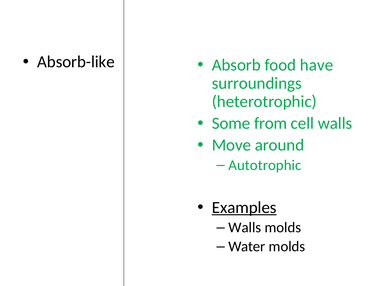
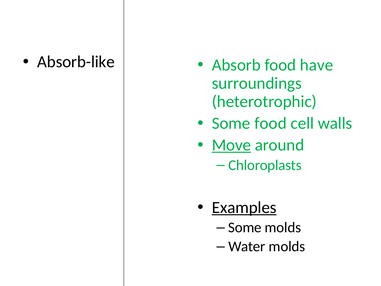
Some from: from -> food
Move underline: none -> present
Autotrophic: Autotrophic -> Chloroplasts
Walls at (245, 227): Walls -> Some
